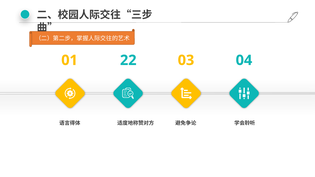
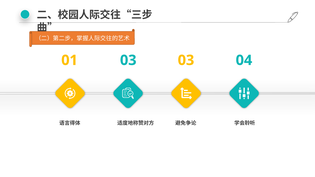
01 22: 22 -> 03
